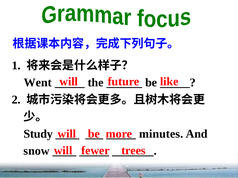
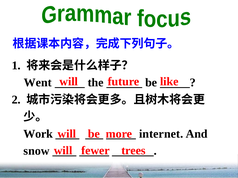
Study: Study -> Work
minutes: minutes -> internet
